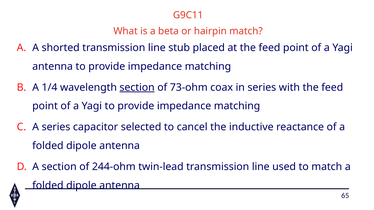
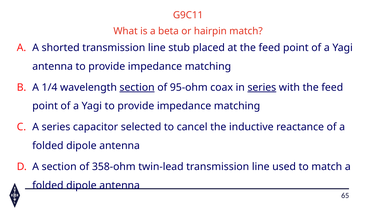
73-ohm: 73-ohm -> 95-ohm
series at (262, 88) underline: none -> present
244-ohm: 244-ohm -> 358-ohm
